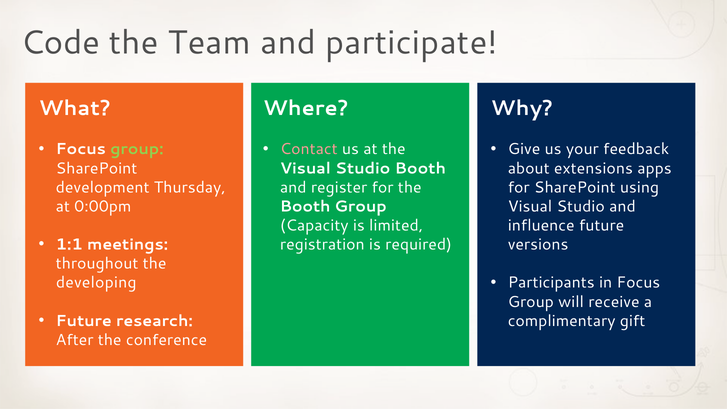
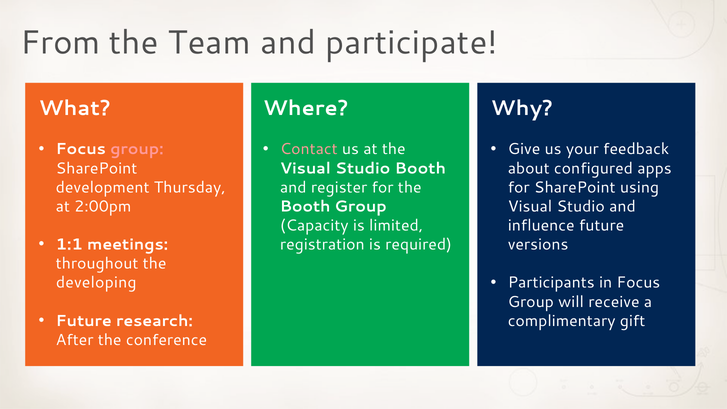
Code: Code -> From
group at (137, 149) colour: light green -> pink
extensions: extensions -> configured
0:00pm: 0:00pm -> 2:00pm
